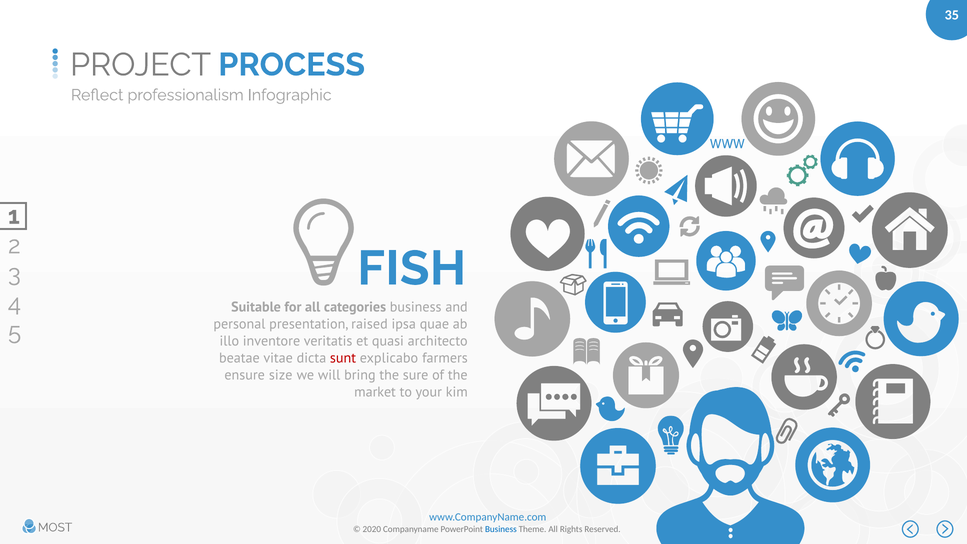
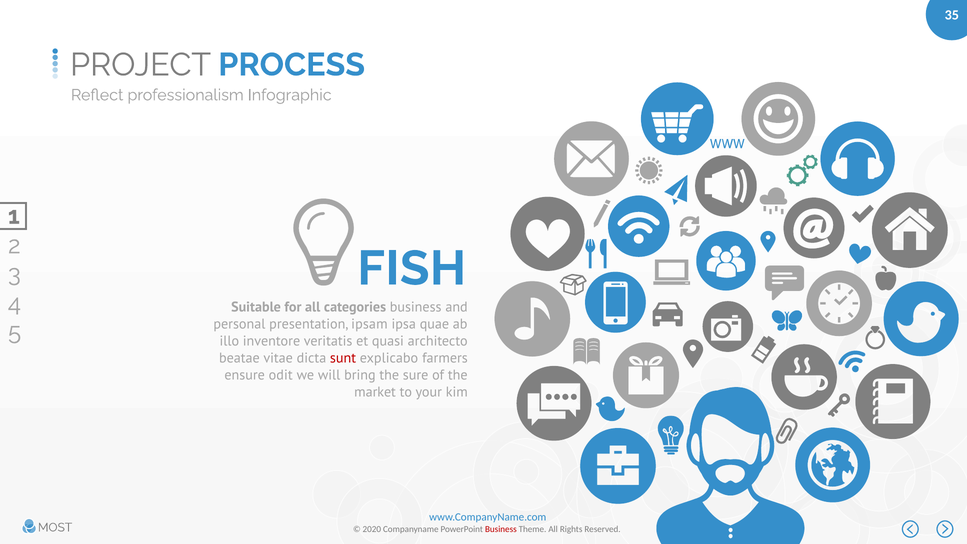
raised: raised -> ipsam
size: size -> odit
Business at (501, 529) colour: blue -> red
